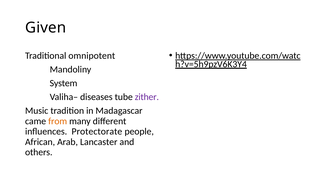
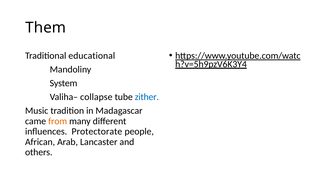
Given: Given -> Them
omnipotent: omnipotent -> educational
diseases: diseases -> collapse
zither colour: purple -> blue
